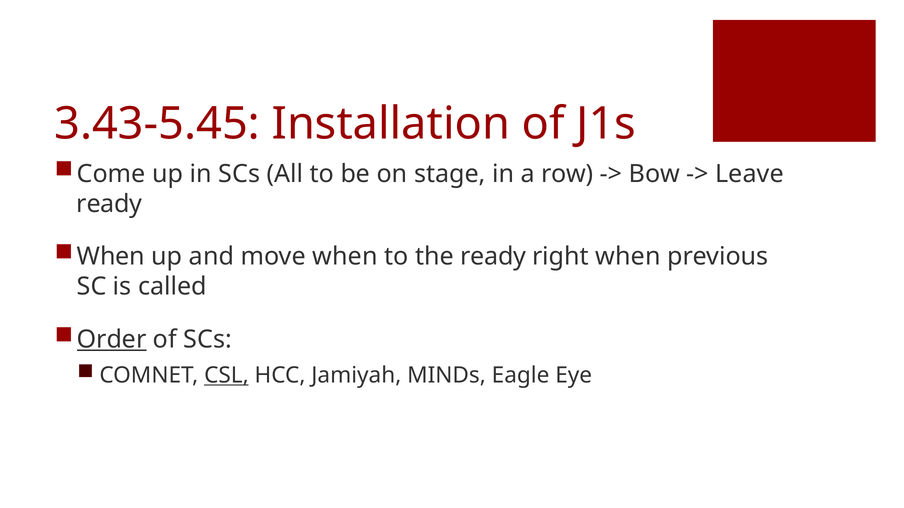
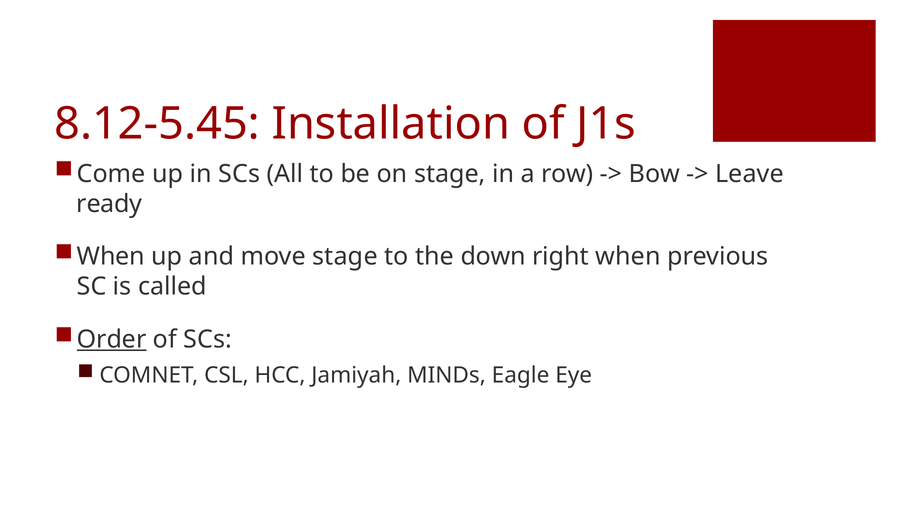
3.43-5.45: 3.43-5.45 -> 8.12-5.45
move when: when -> stage
the ready: ready -> down
CSL underline: present -> none
